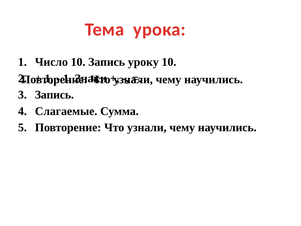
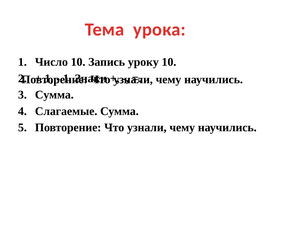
Запись at (54, 95): Запись -> Сумма
